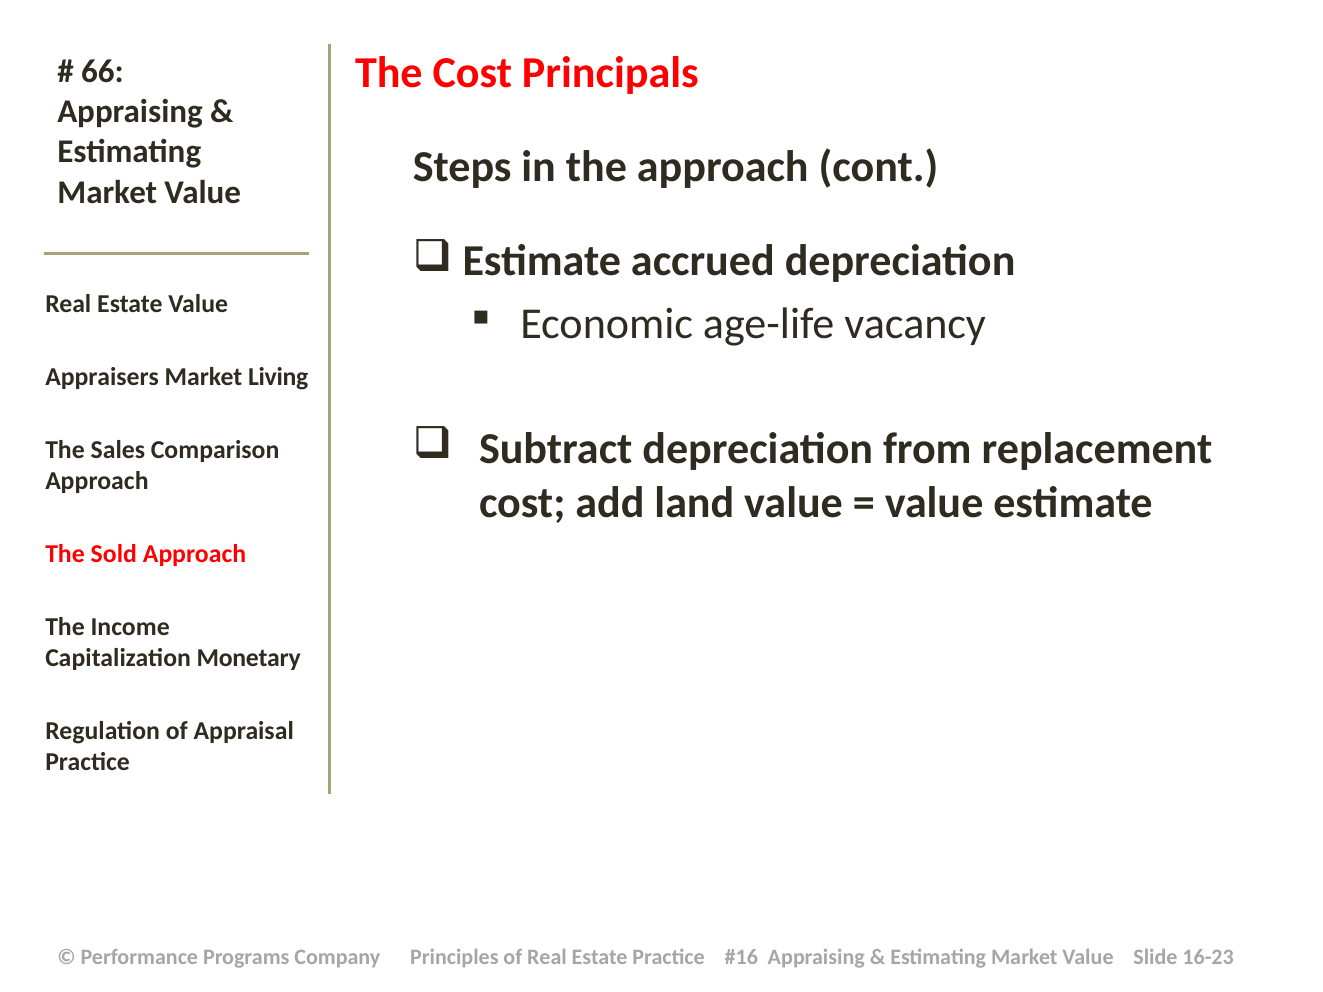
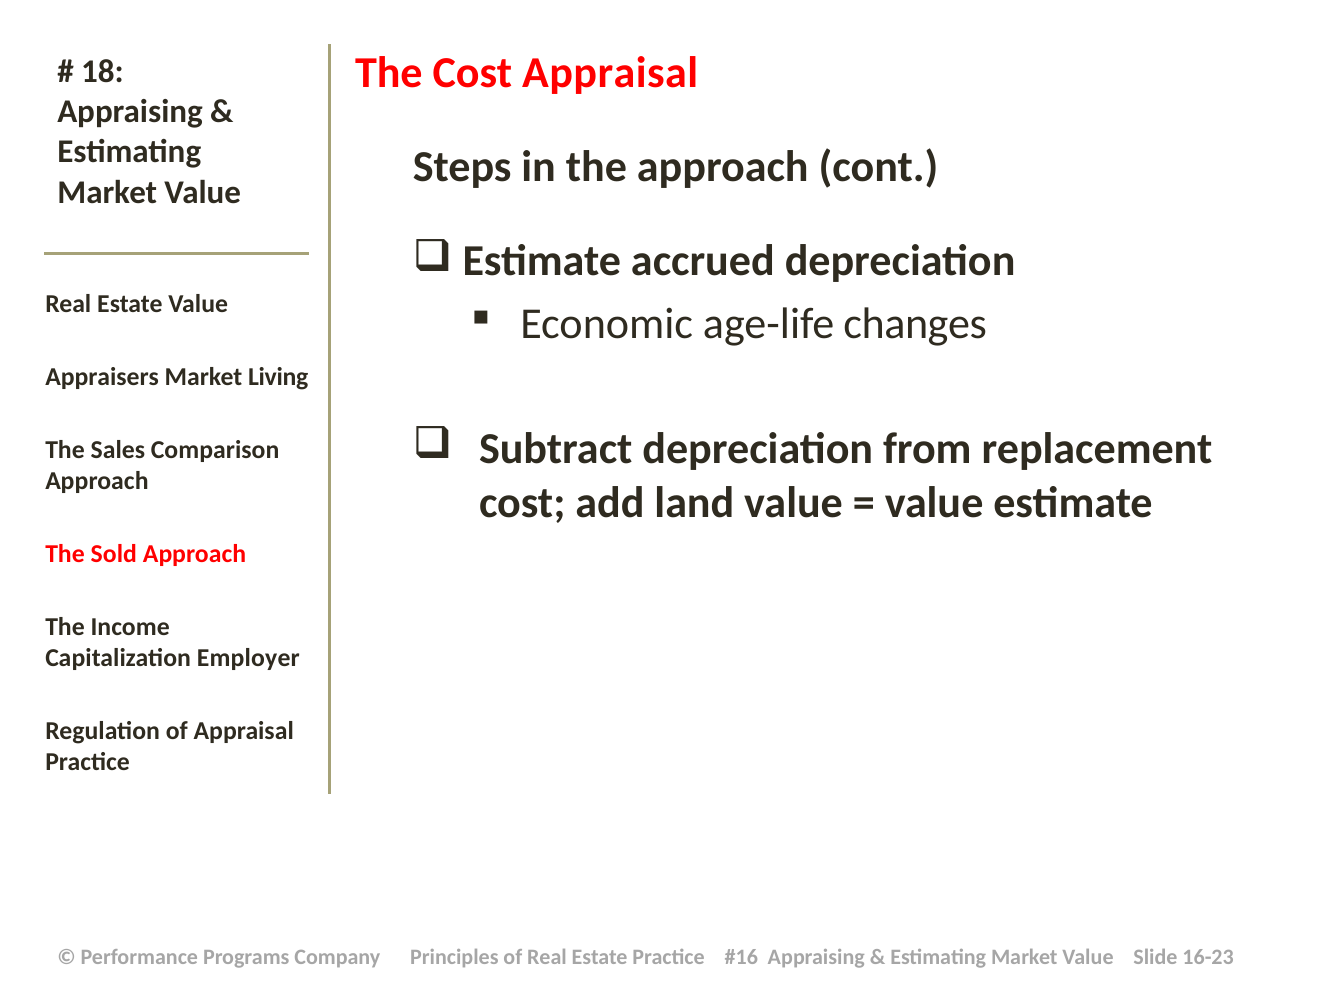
Cost Principals: Principals -> Appraisal
66: 66 -> 18
vacancy: vacancy -> changes
Monetary: Monetary -> Employer
